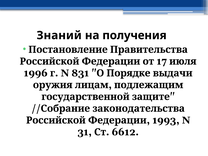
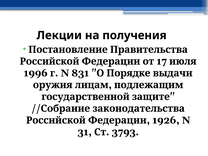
Знаний: Знаний -> Лекции
1993: 1993 -> 1926
6612: 6612 -> 3793
